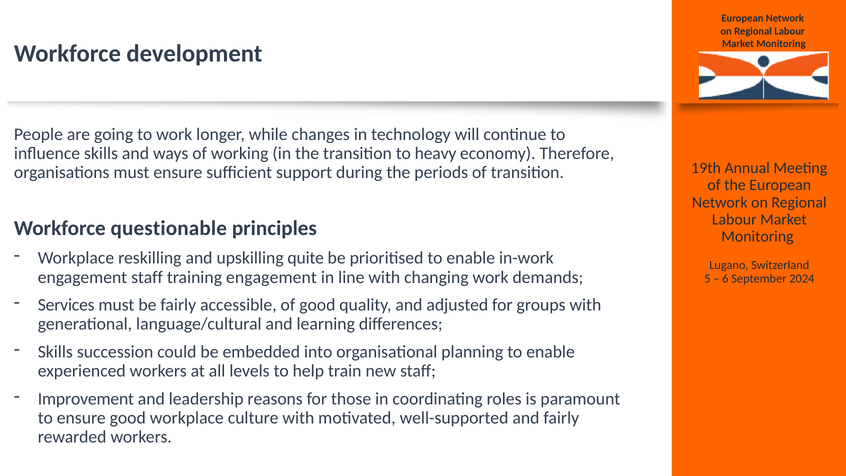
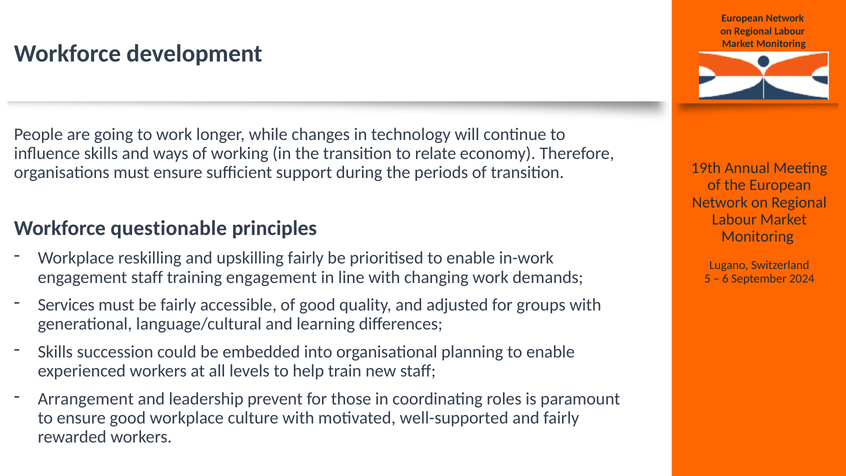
heavy: heavy -> relate
upskilling quite: quite -> fairly
Improvement: Improvement -> Arrangement
reasons: reasons -> prevent
